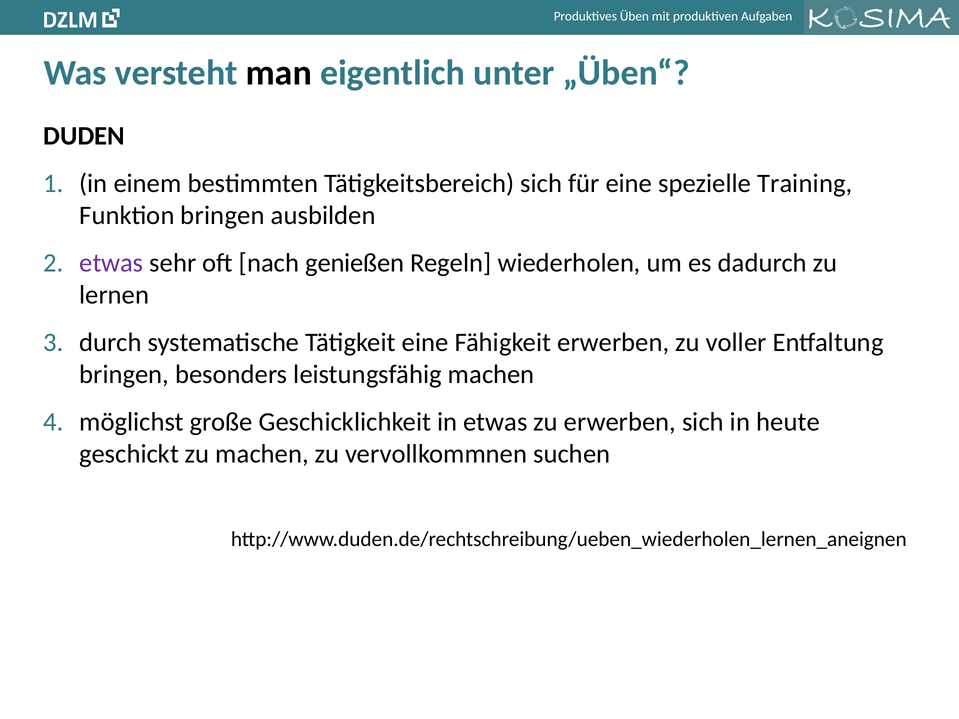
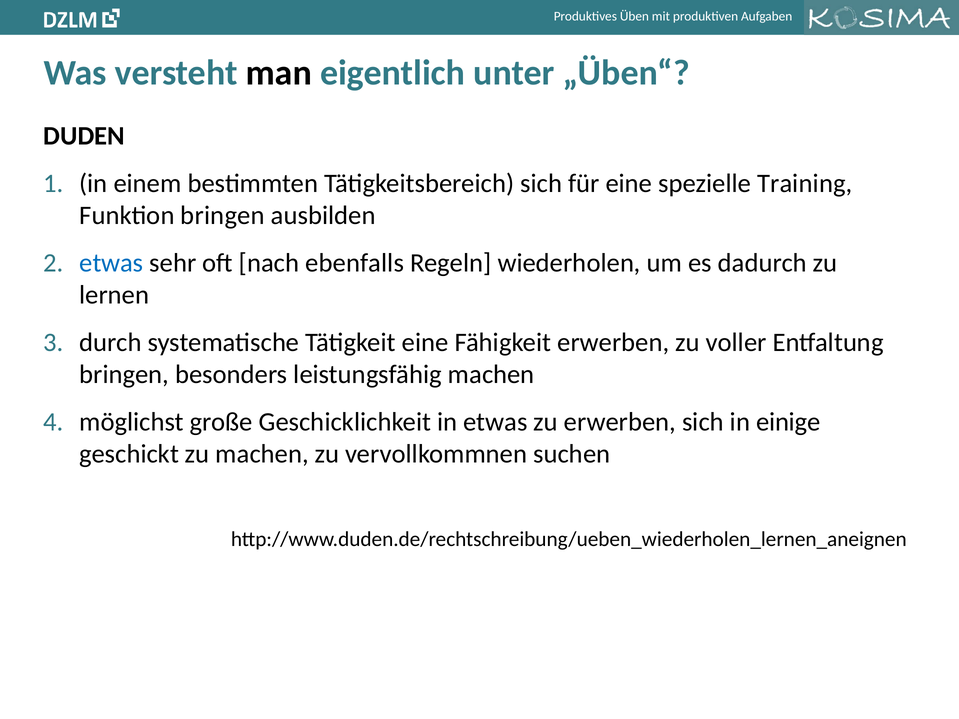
etwas at (111, 263) colour: purple -> blue
genießen: genießen -> ebenfalls
heute: heute -> einige
